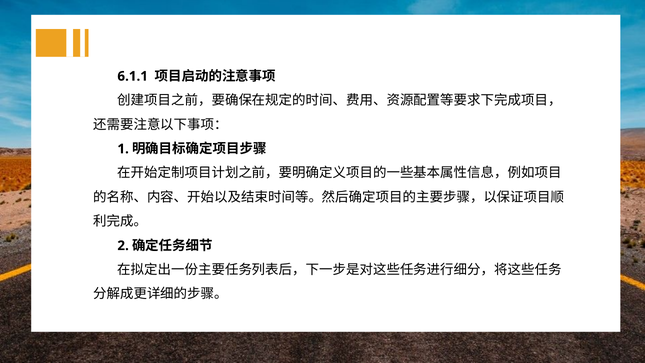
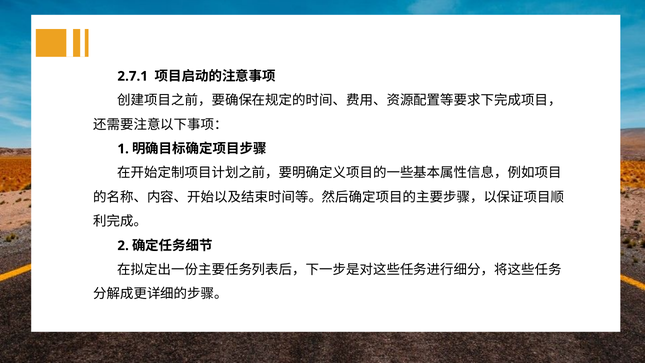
6.1.1: 6.1.1 -> 2.7.1
